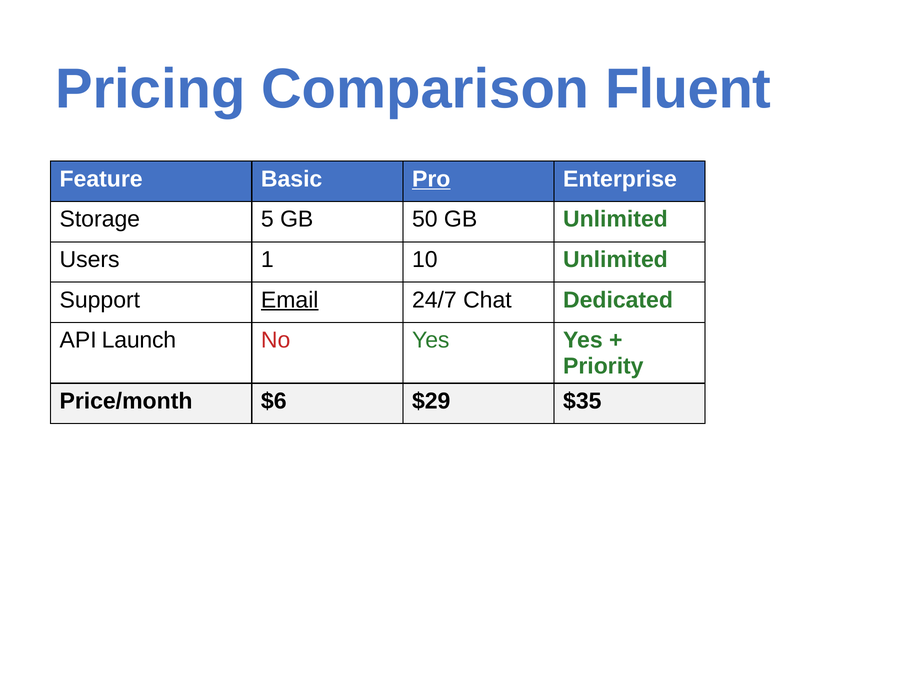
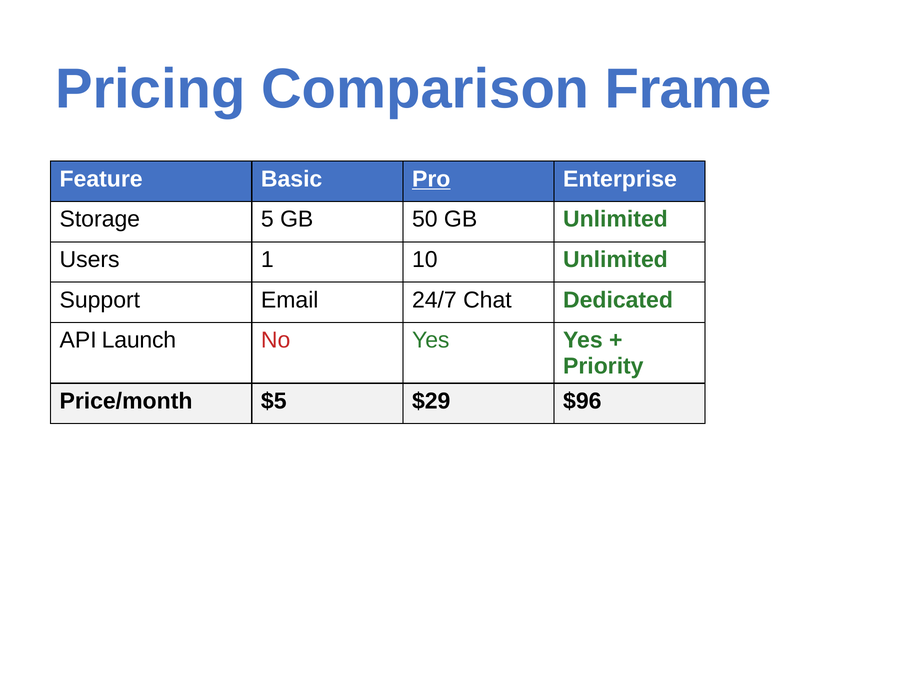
Fluent: Fluent -> Frame
Email underline: present -> none
$6: $6 -> $5
$35: $35 -> $96
